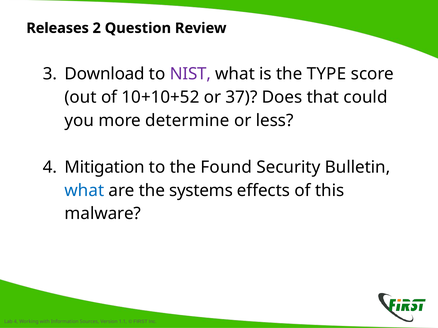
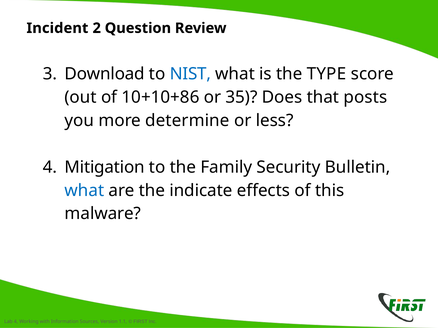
Releases: Releases -> Incident
NIST colour: purple -> blue
10+10+52: 10+10+52 -> 10+10+86
37: 37 -> 35
could: could -> posts
Found: Found -> Family
systems: systems -> indicate
